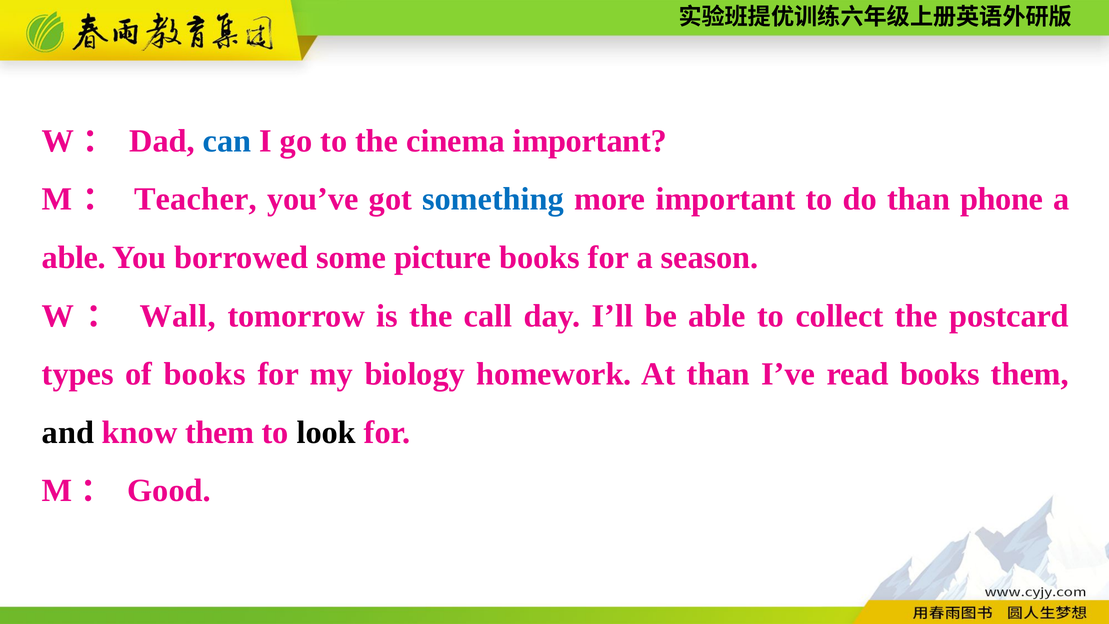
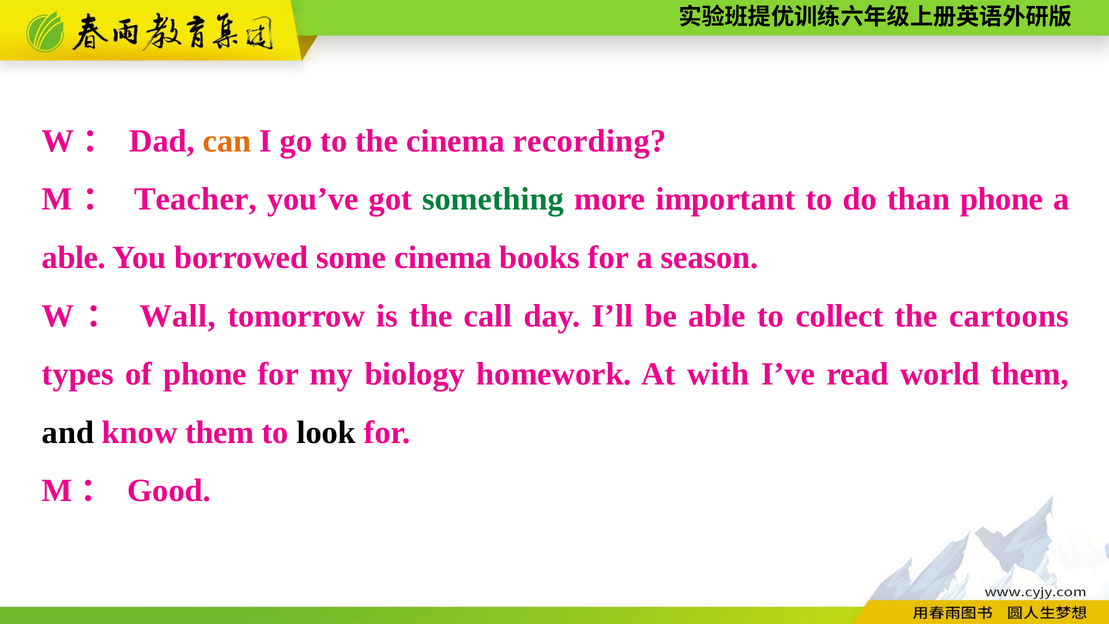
can colour: blue -> orange
cinema important: important -> recording
something colour: blue -> green
some picture: picture -> cinema
postcard: postcard -> cartoons
of books: books -> phone
At than: than -> with
read books: books -> world
